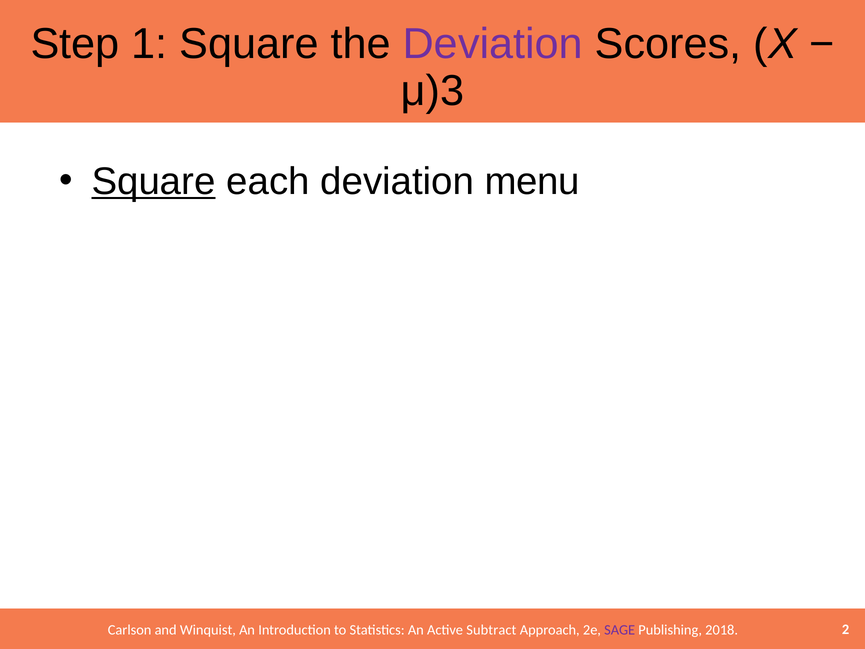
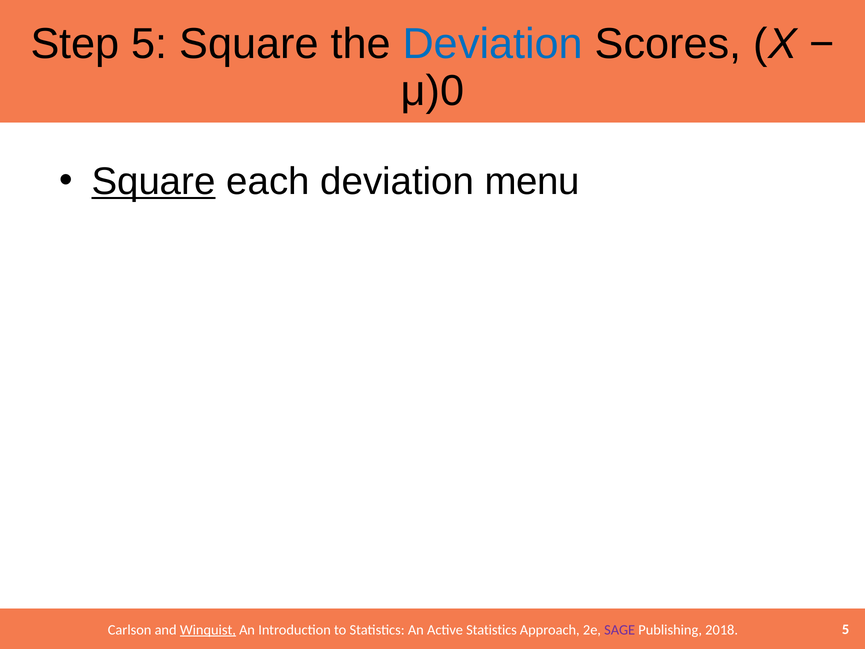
Step 1: 1 -> 5
Deviation at (493, 44) colour: purple -> blue
μ)3: μ)3 -> μ)0
Winquist underline: none -> present
Active Subtract: Subtract -> Statistics
2018 2: 2 -> 5
